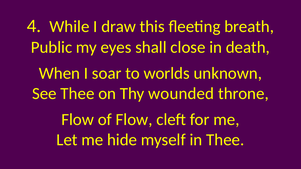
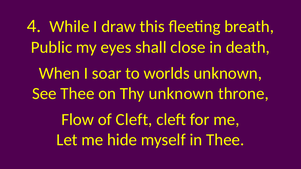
Thy wounded: wounded -> unknown
of Flow: Flow -> Cleft
